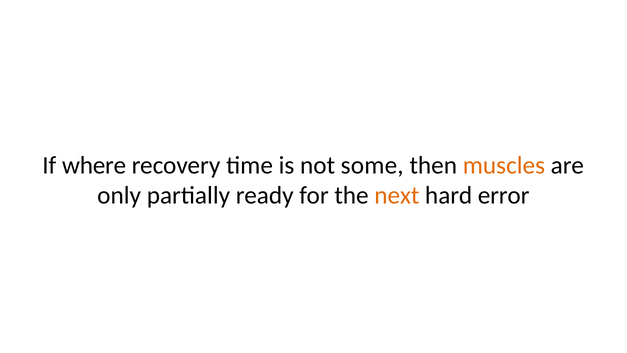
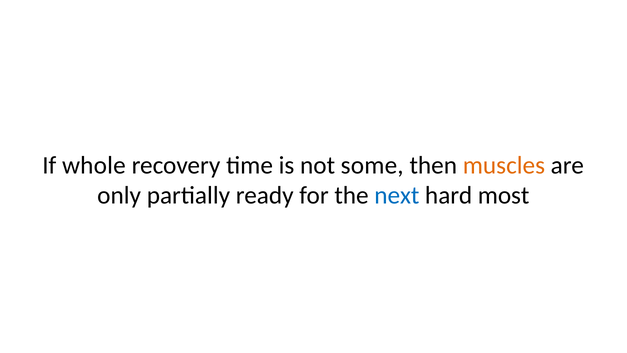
where: where -> whole
next colour: orange -> blue
error: error -> most
